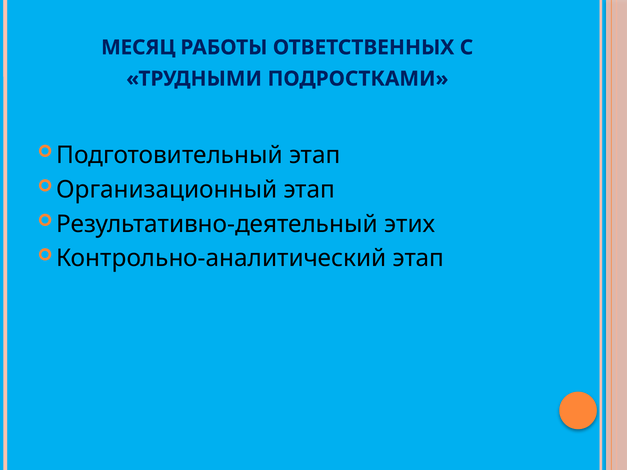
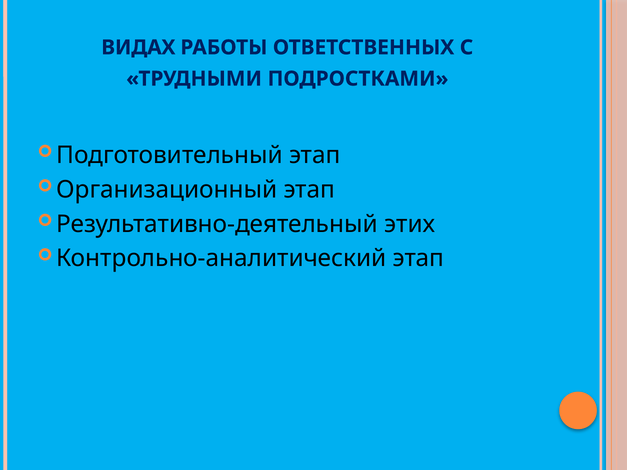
МЕСЯЦ: МЕСЯЦ -> ВИДАХ
